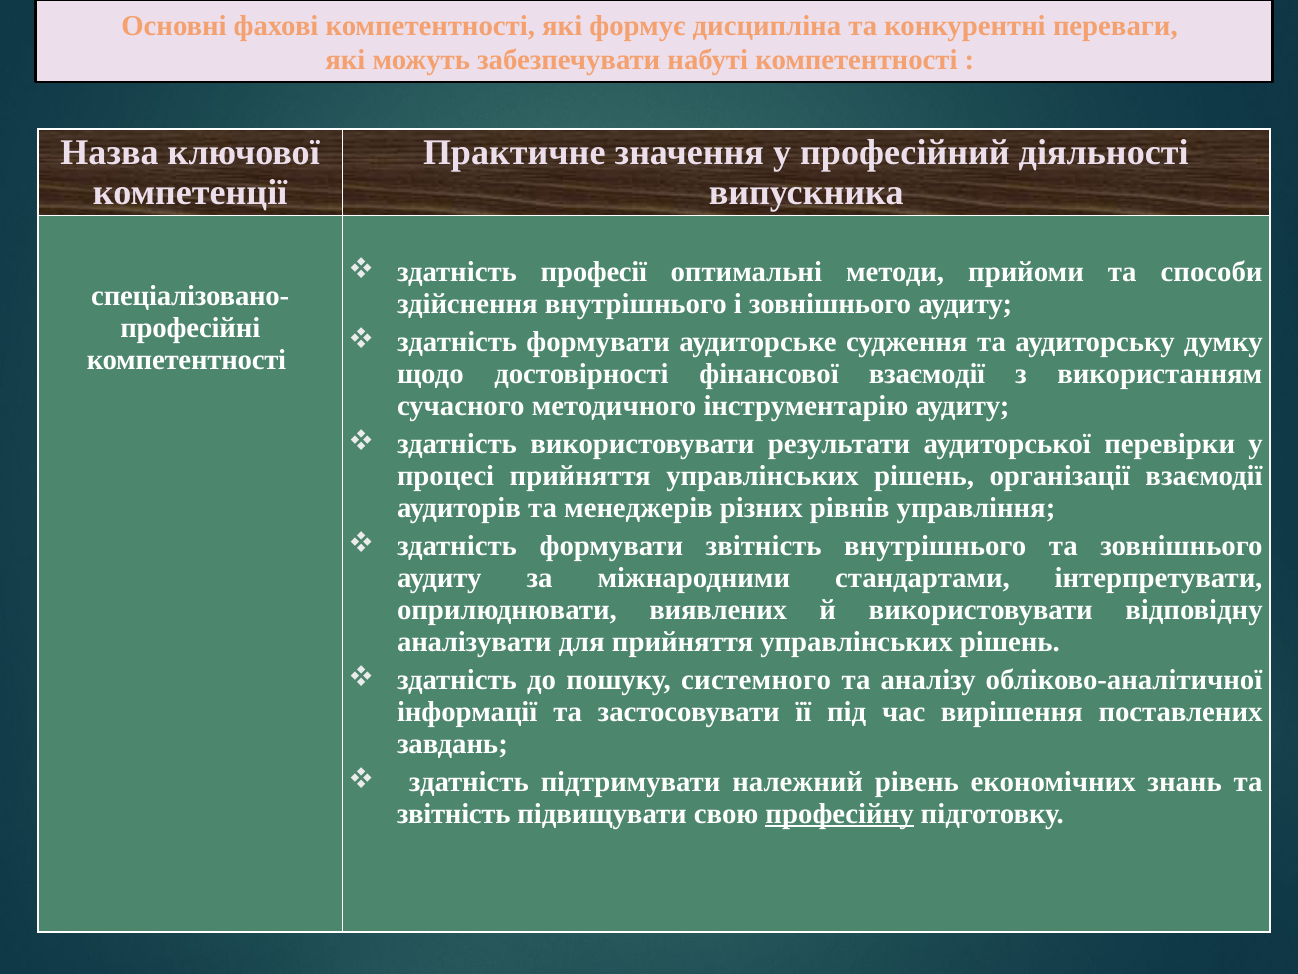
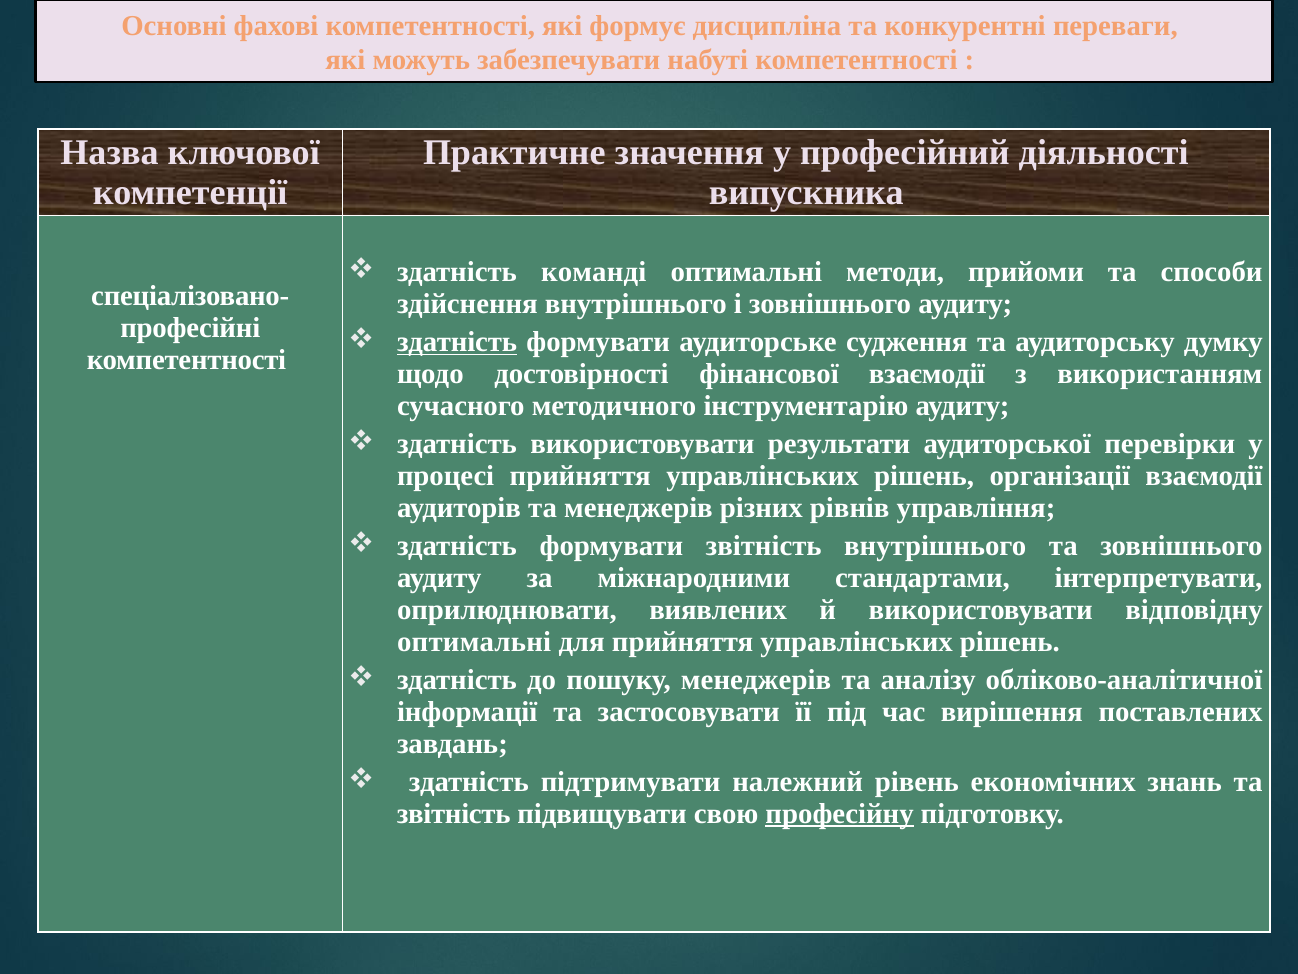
професії: професії -> команді
здатність at (457, 342) underline: none -> present
аналізувати at (474, 642): аналізувати -> оптимальні
пошуку системного: системного -> менеджерів
